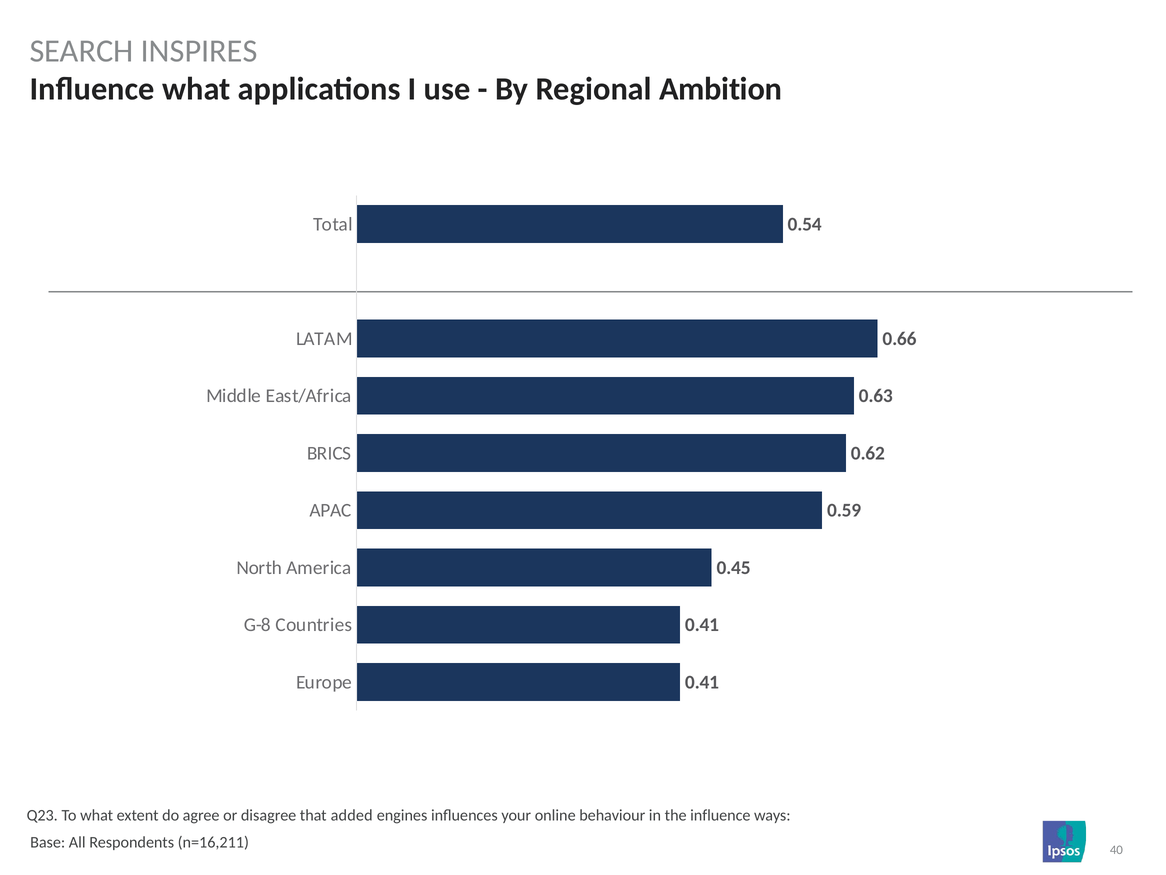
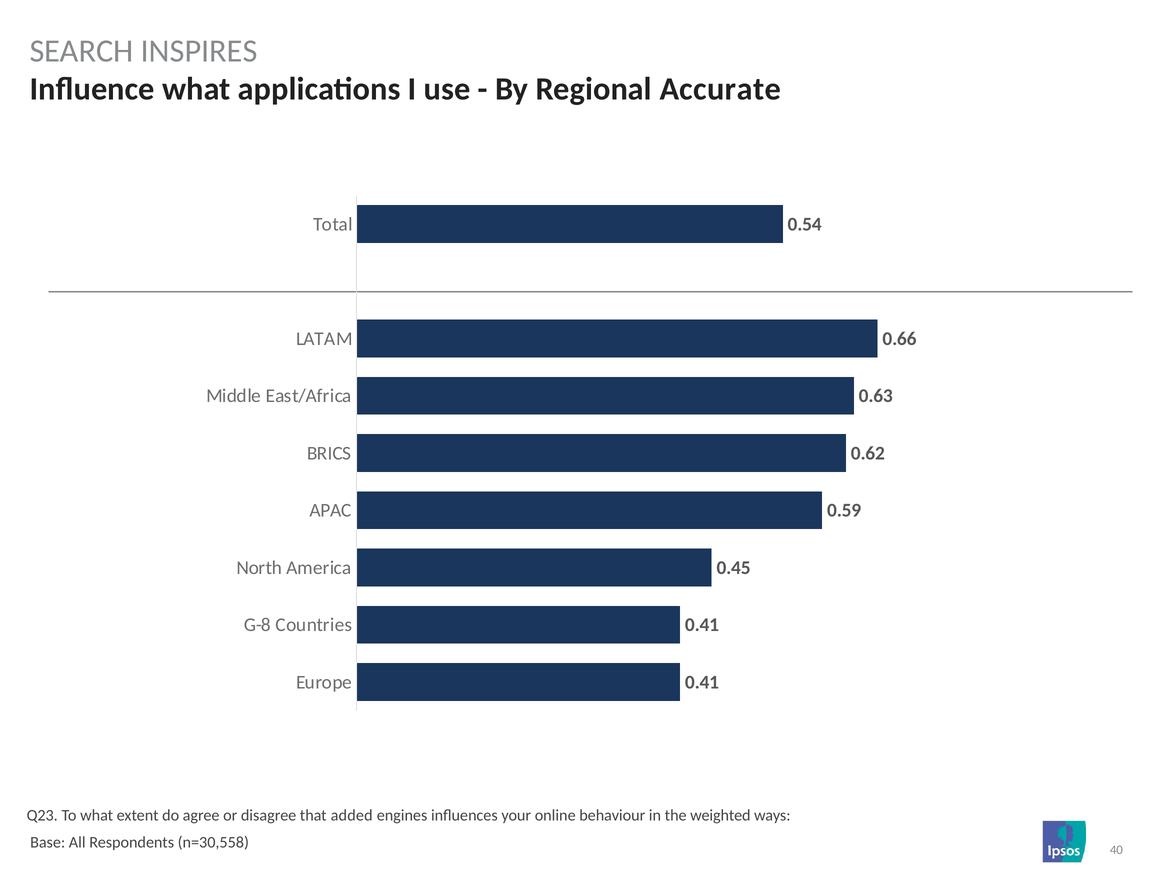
Ambition: Ambition -> Accurate
the influence: influence -> weighted
n=16,211: n=16,211 -> n=30,558
